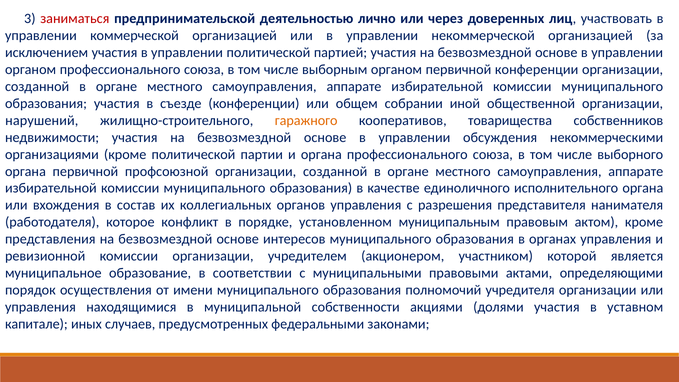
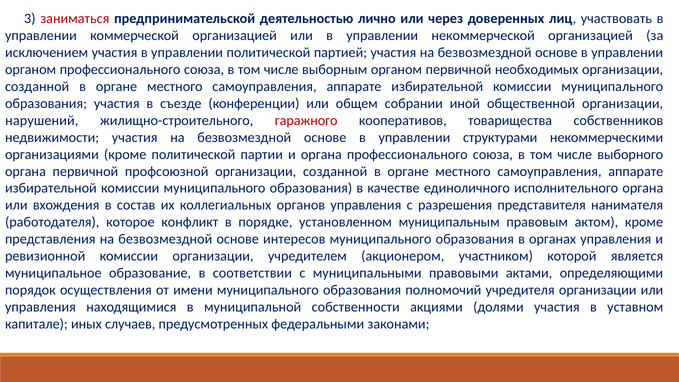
первичной конференции: конференции -> необходимых
гаражного colour: orange -> red
обсуждения: обсуждения -> структурами
